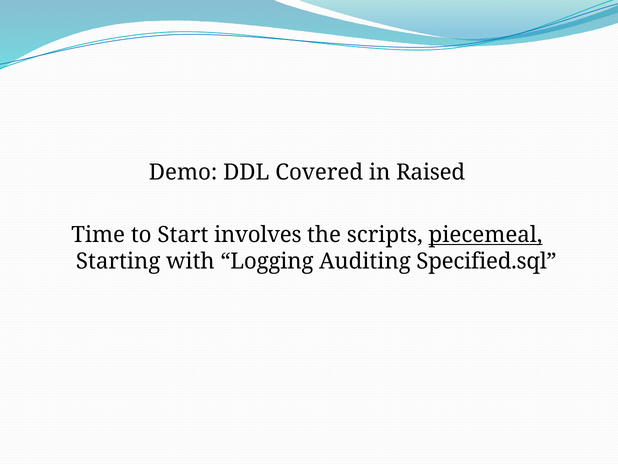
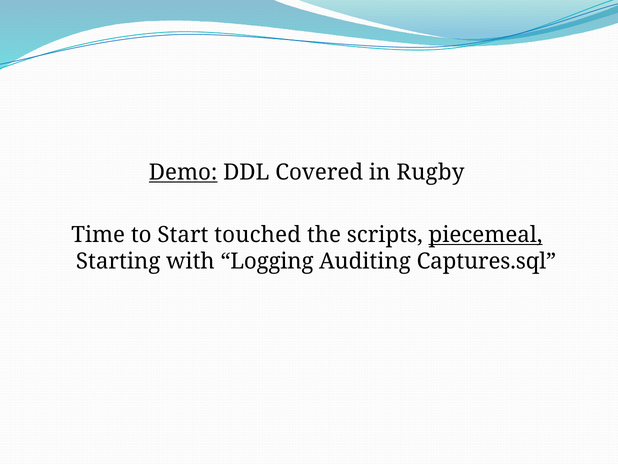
Demo underline: none -> present
Raised: Raised -> Rugby
involves: involves -> touched
Specified.sql: Specified.sql -> Captures.sql
